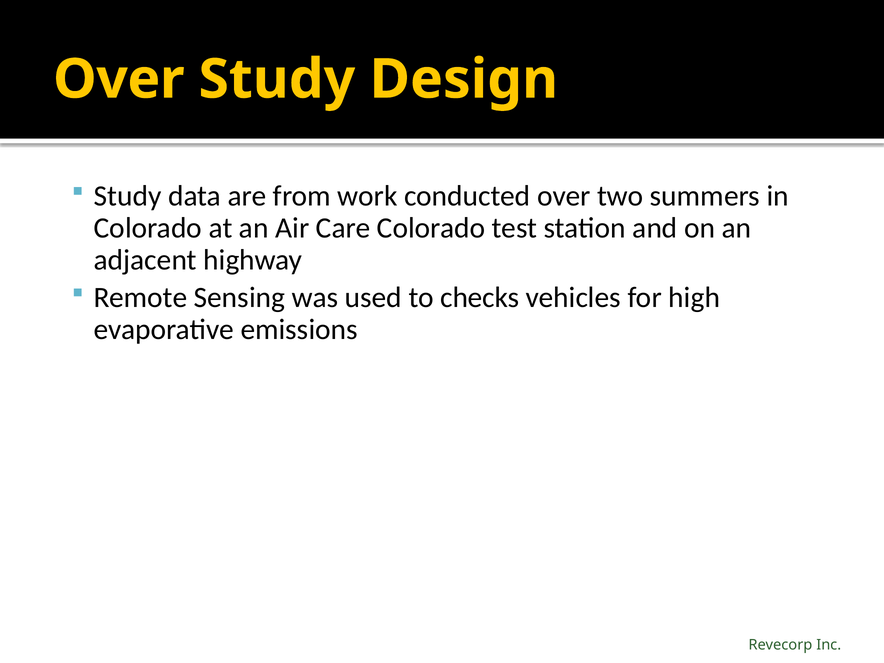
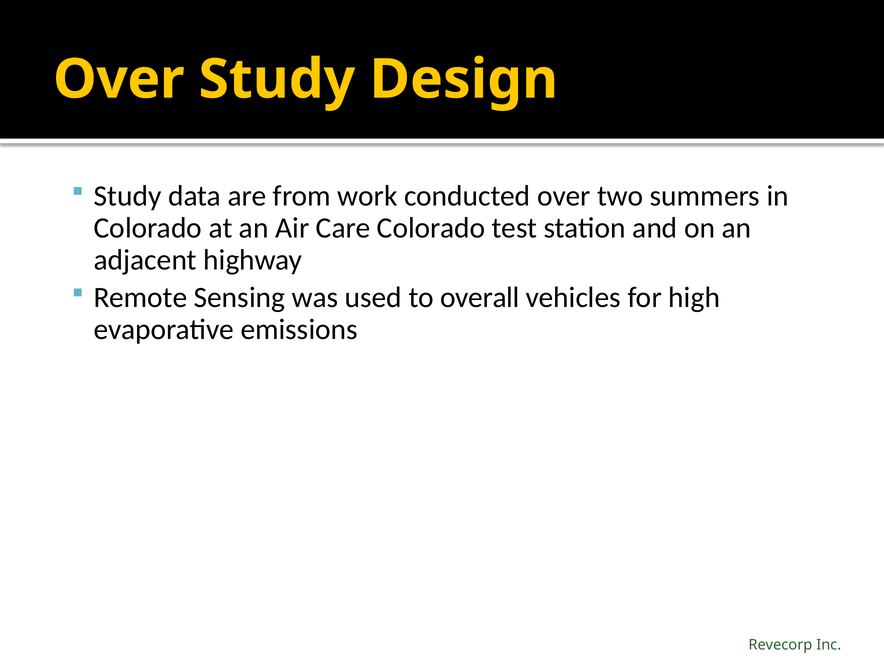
checks: checks -> overall
